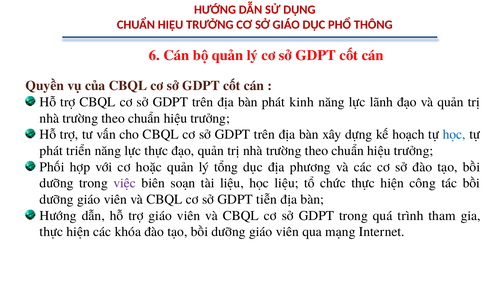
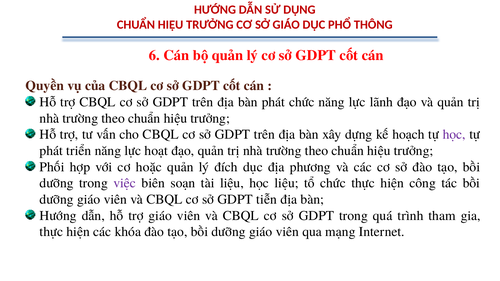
phát kinh: kinh -> chức
học at (454, 135) colour: blue -> purple
lực thực: thực -> hoạt
tổng: tổng -> đích
